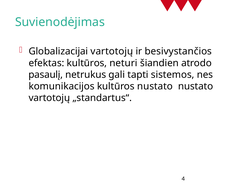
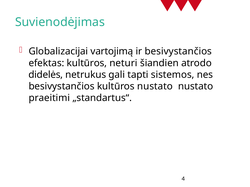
Globalizacijai vartotojų: vartotojų -> vartojimą
pasaulį: pasaulį -> didelės
komunikacijos at (62, 87): komunikacijos -> besivystančios
vartotojų at (49, 98): vartotojų -> praeitimi
